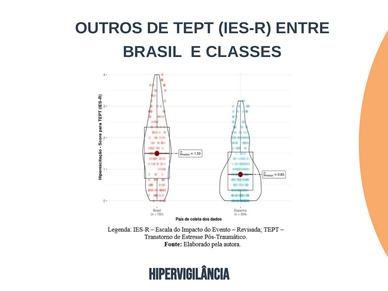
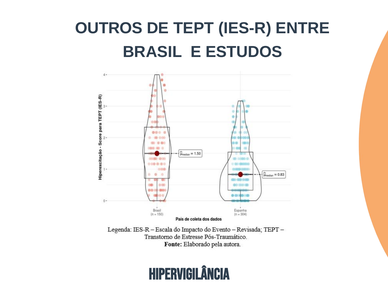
CLASSES: CLASSES -> ESTUDOS
